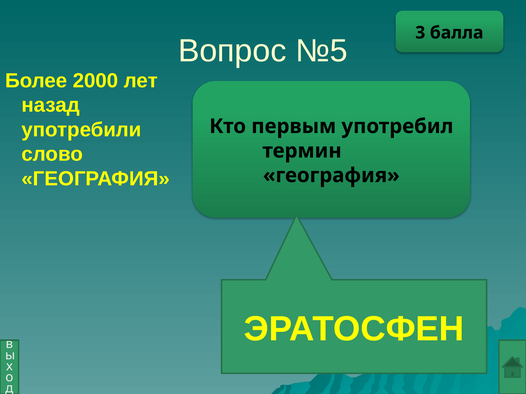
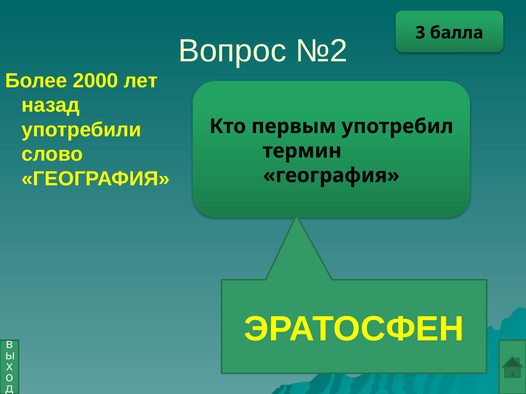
№5: №5 -> №2
